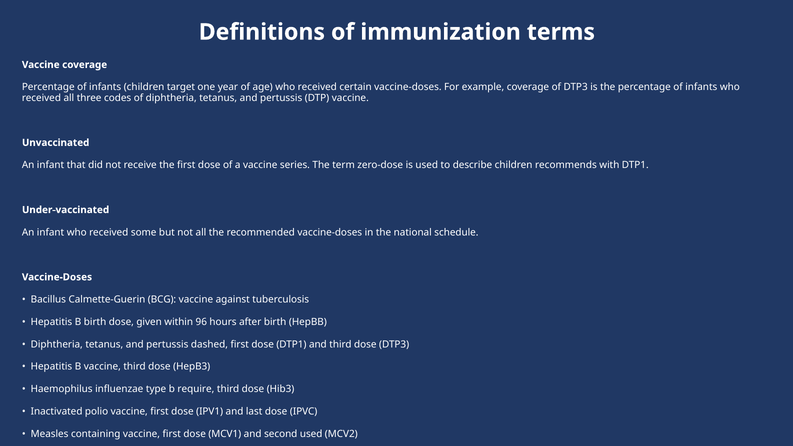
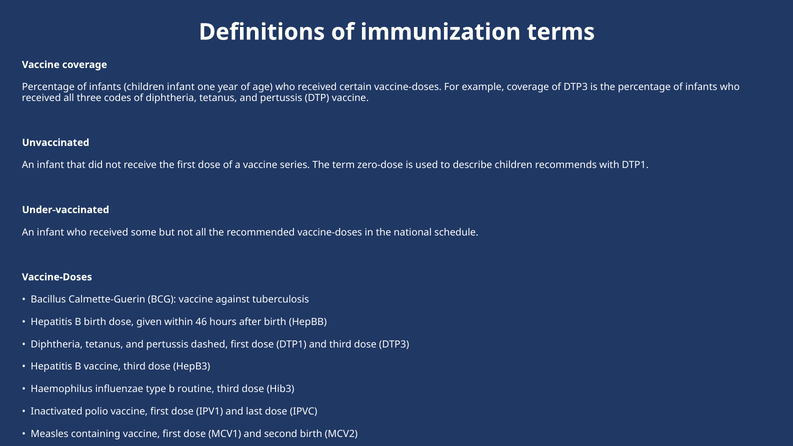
children target: target -> infant
96: 96 -> 46
require: require -> routine
second used: used -> birth
